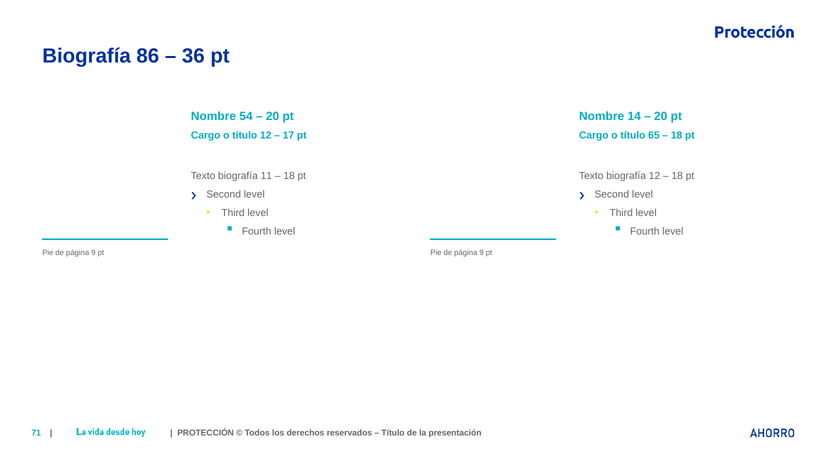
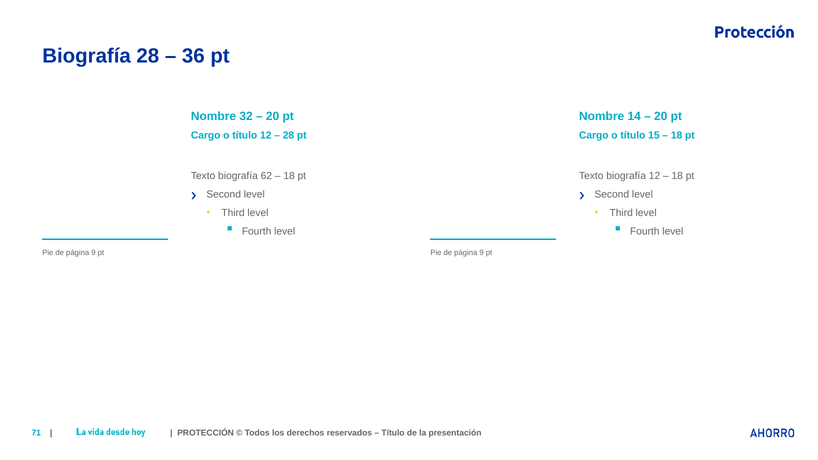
Biografía 86: 86 -> 28
54: 54 -> 32
17 at (288, 136): 17 -> 28
65: 65 -> 15
11: 11 -> 62
